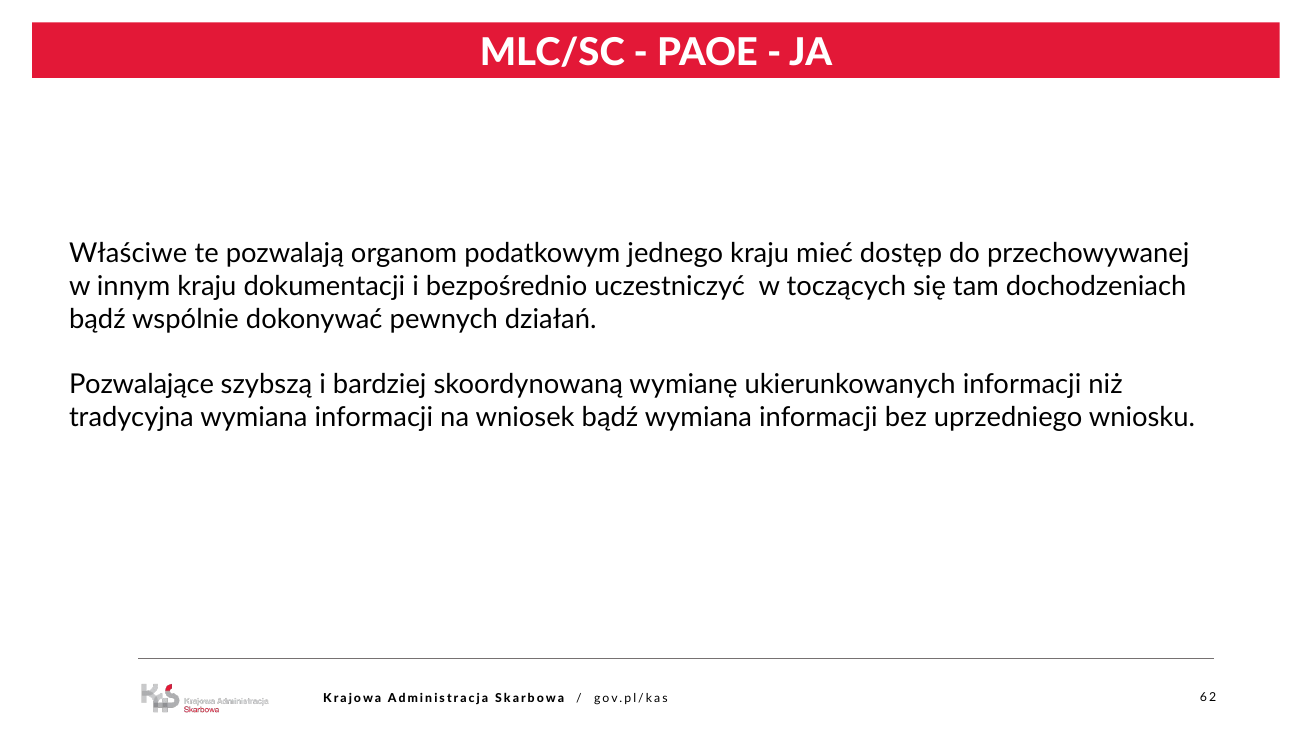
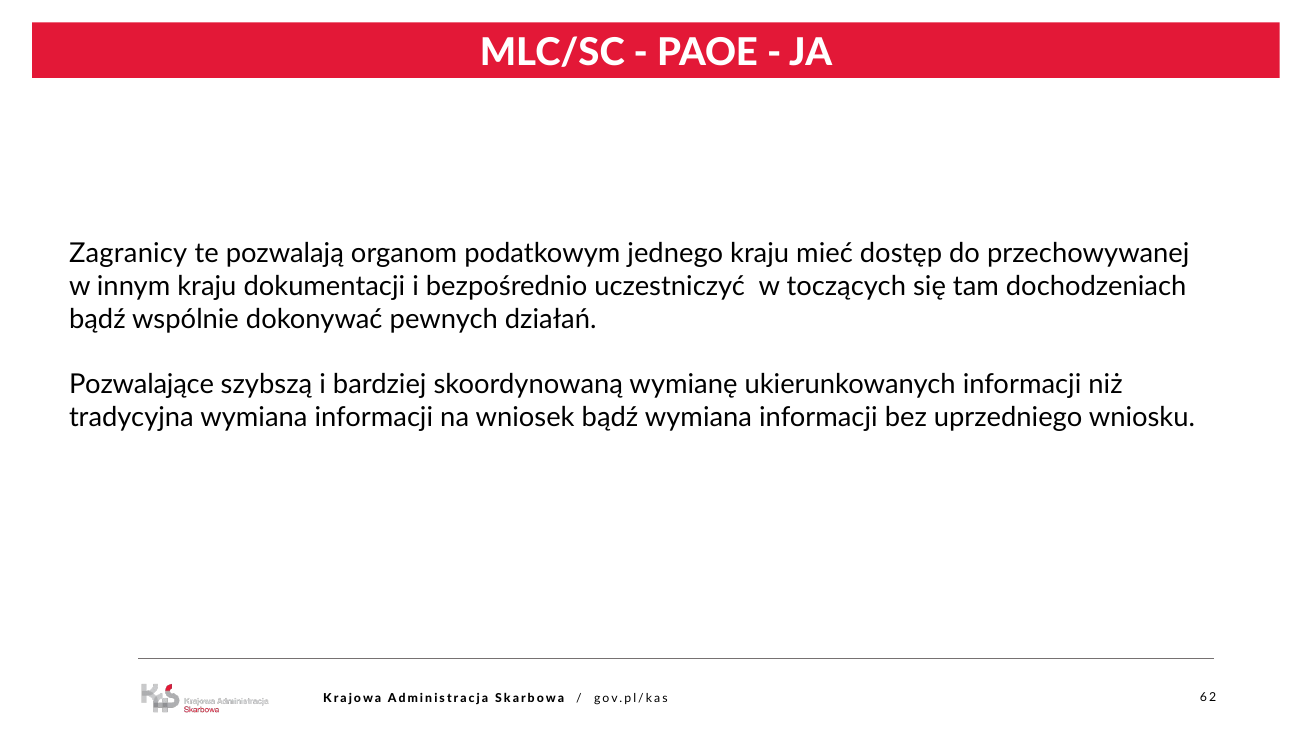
Właściwe: Właściwe -> Zagranicy
